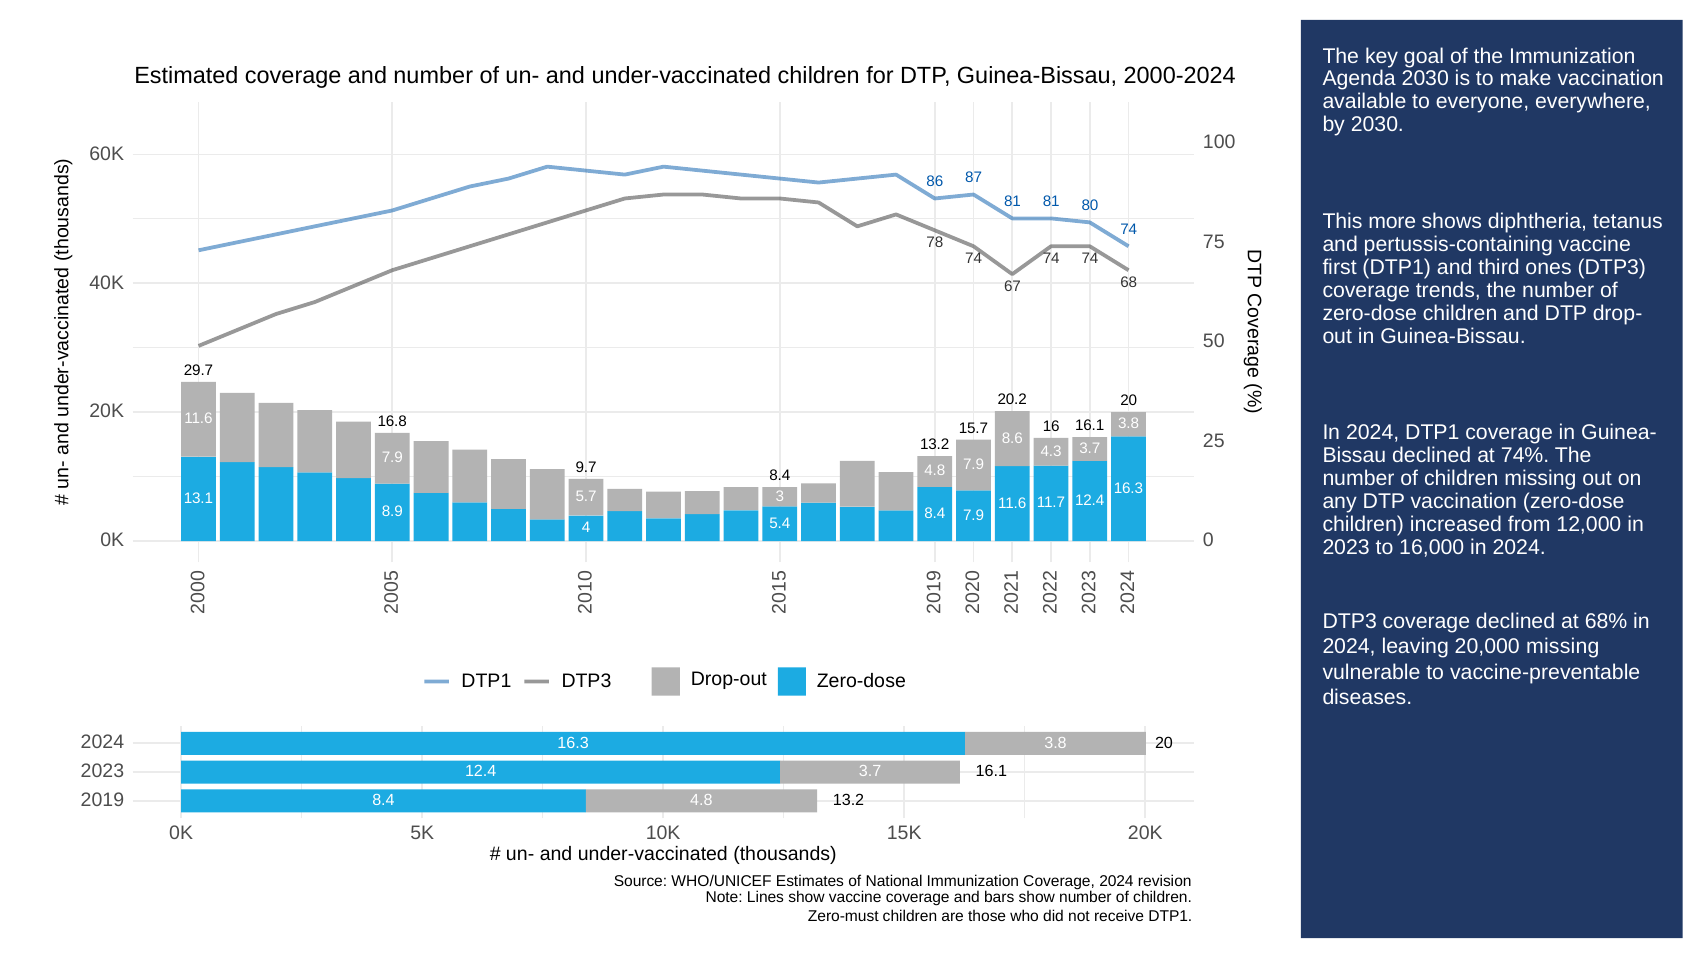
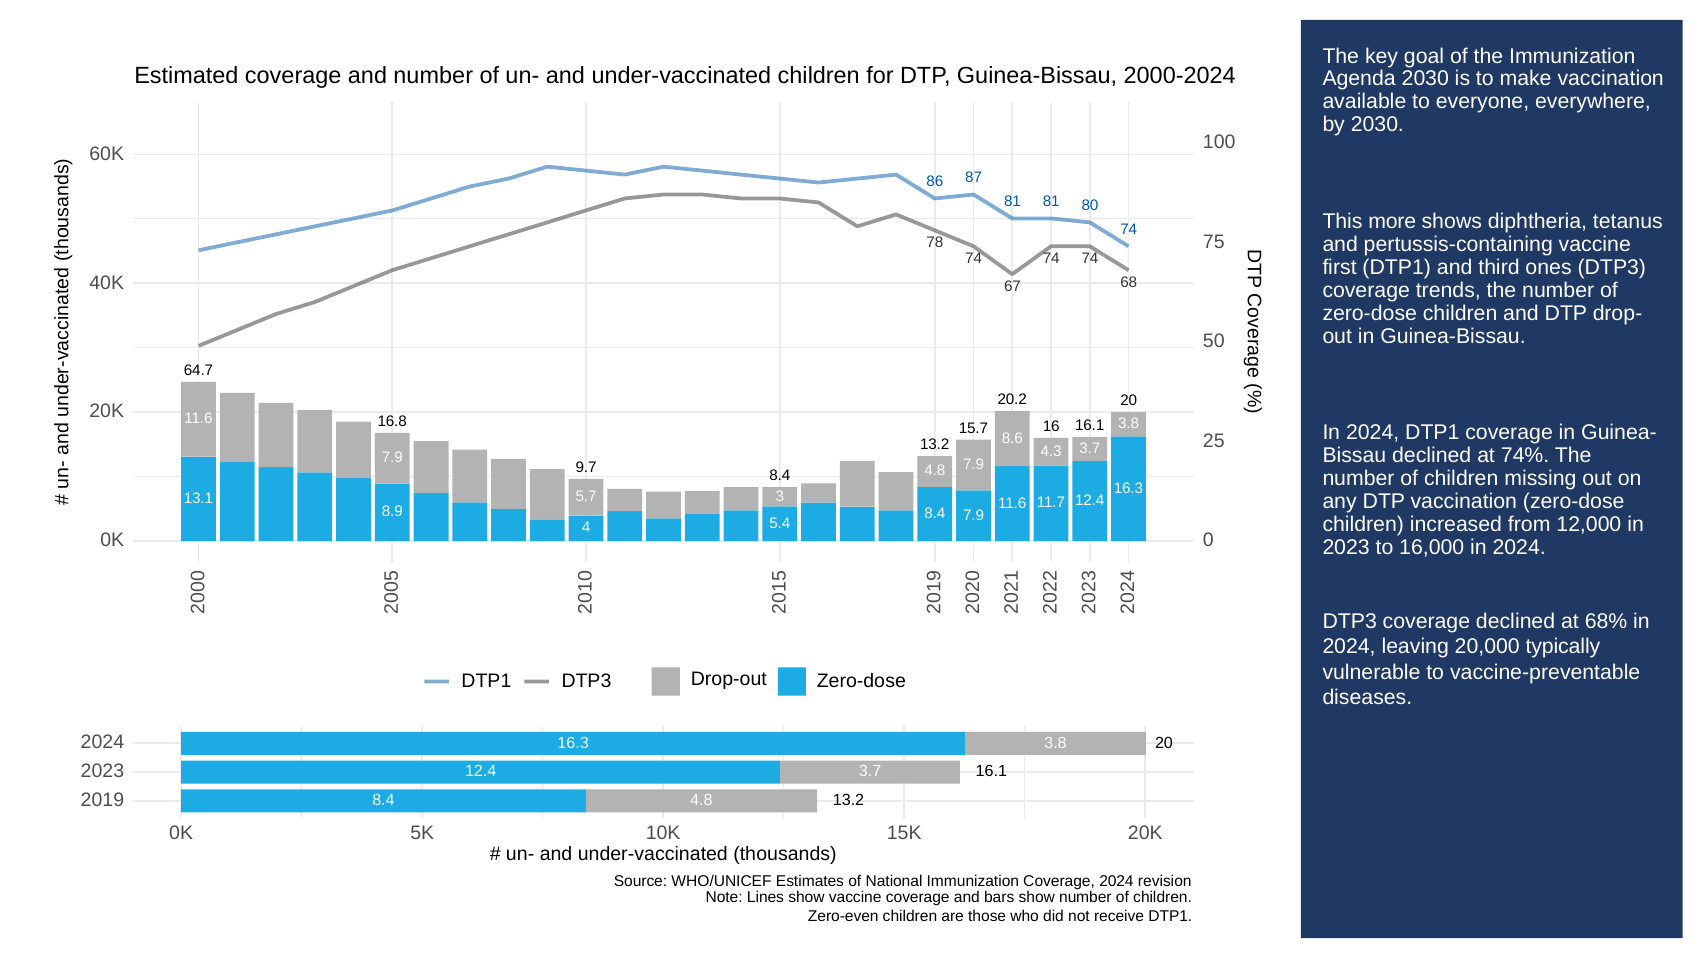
29.7: 29.7 -> 64.7
20,000 missing: missing -> typically
Zero-must: Zero-must -> Zero-even
